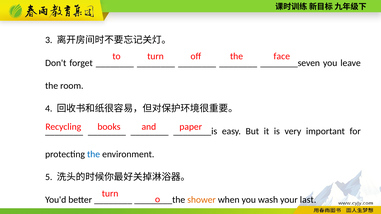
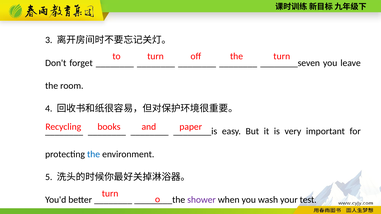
the face: face -> turn
shower colour: orange -> purple
last: last -> test
